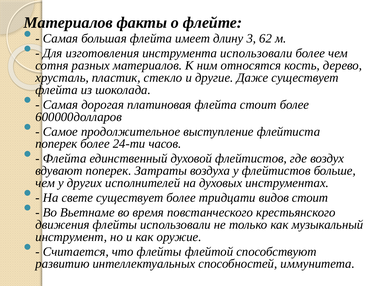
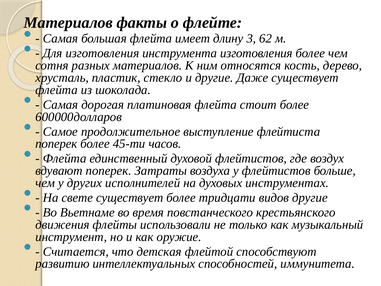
инструмента использовали: использовали -> изготовления
24-ти: 24-ти -> 45-ти
видов стоит: стоит -> другие
что флейты: флейты -> детская
